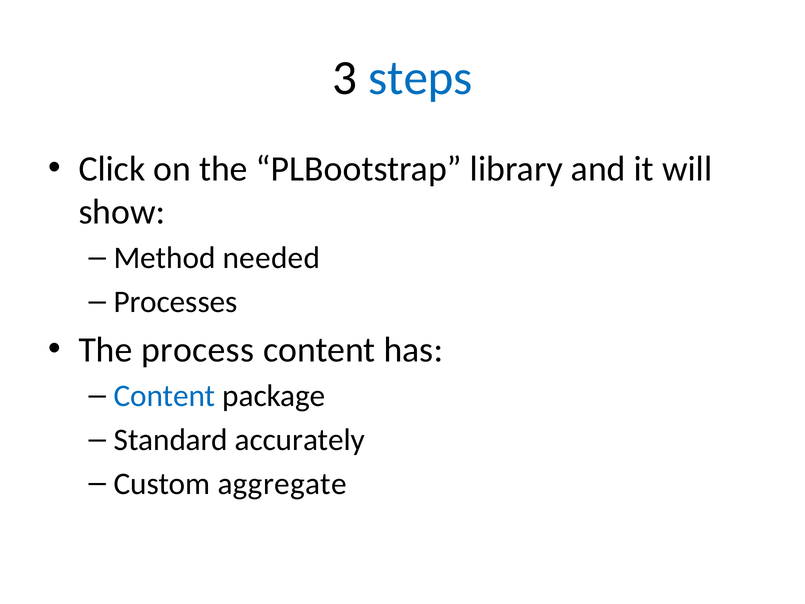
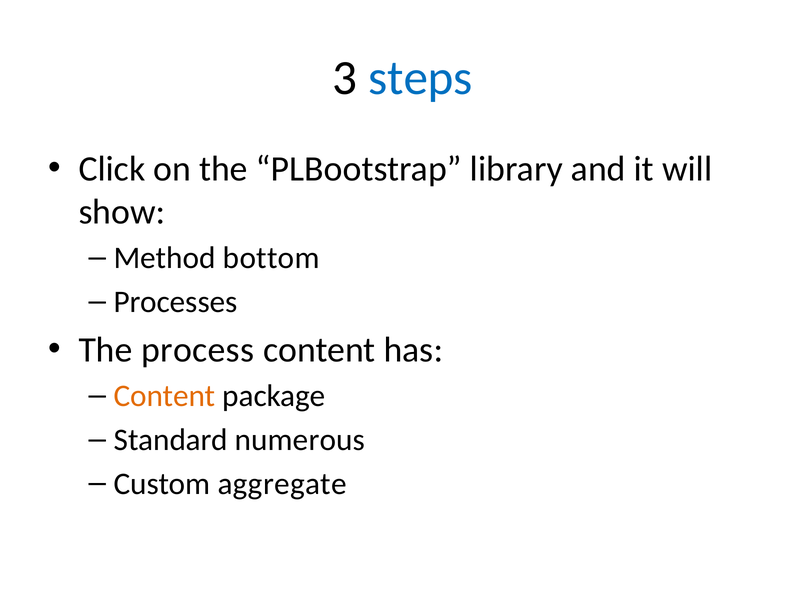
needed: needed -> bottom
Content at (165, 396) colour: blue -> orange
accurately: accurately -> numerous
